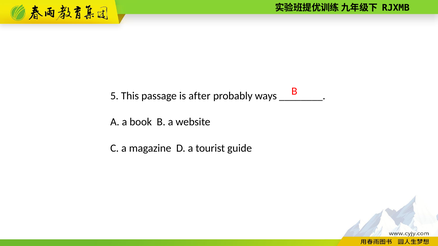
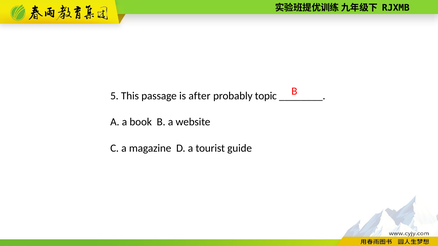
ways: ways -> topic
